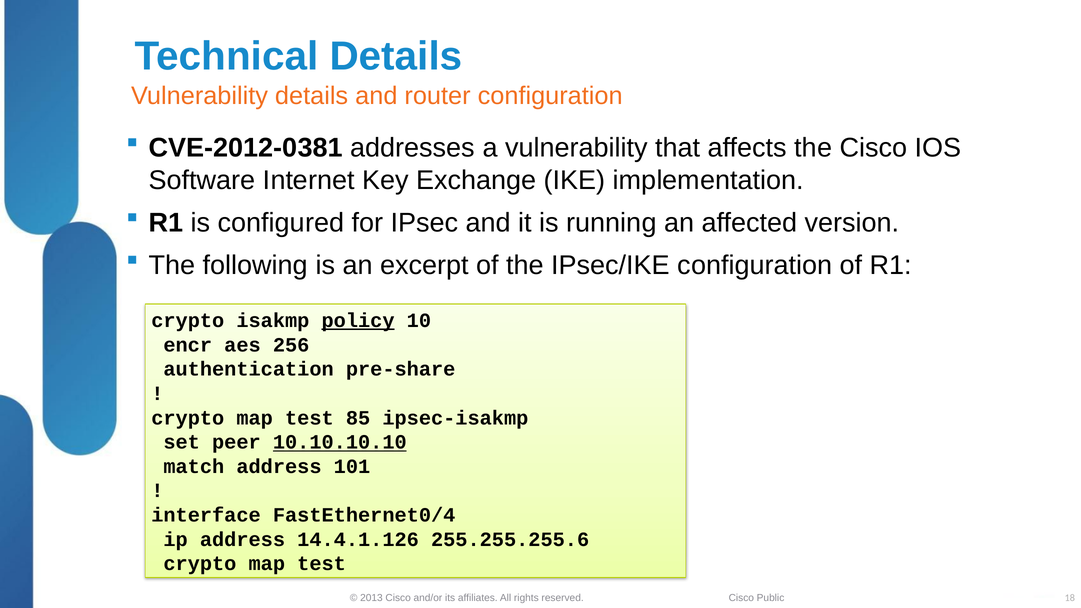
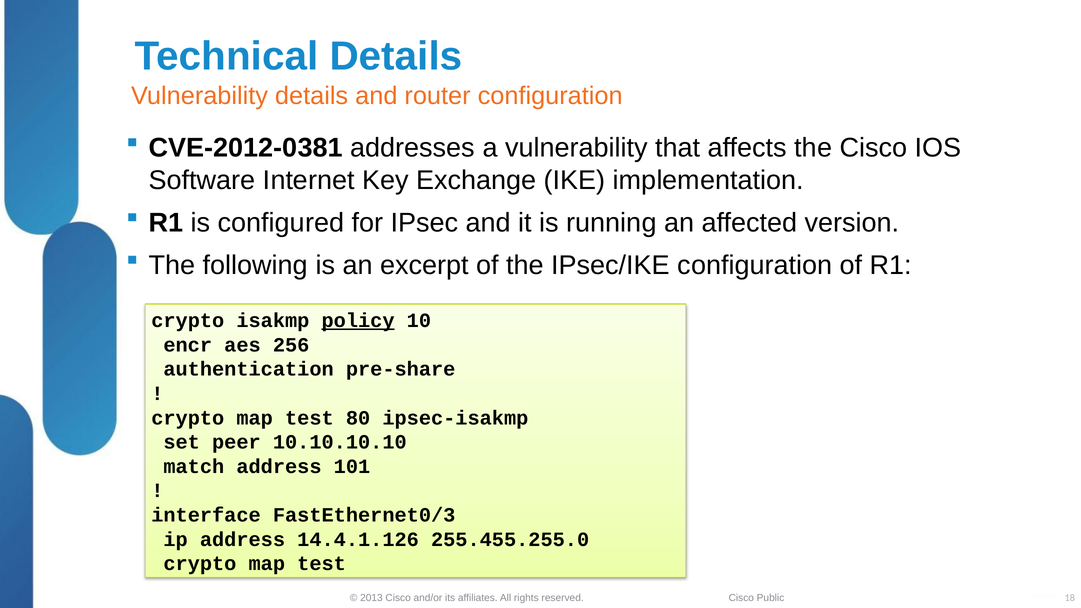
85: 85 -> 80
10.10.10.10 underline: present -> none
FastEthernet0/4: FastEthernet0/4 -> FastEthernet0/3
255.255.255.6: 255.255.255.6 -> 255.455.255.0
